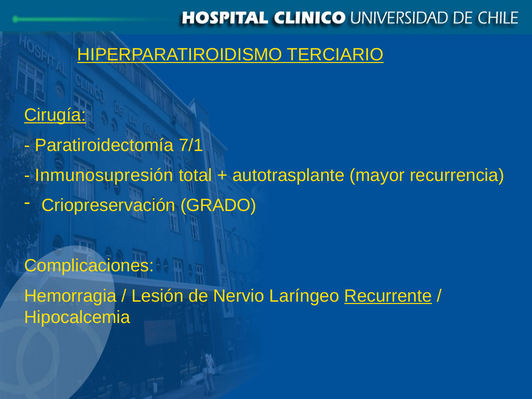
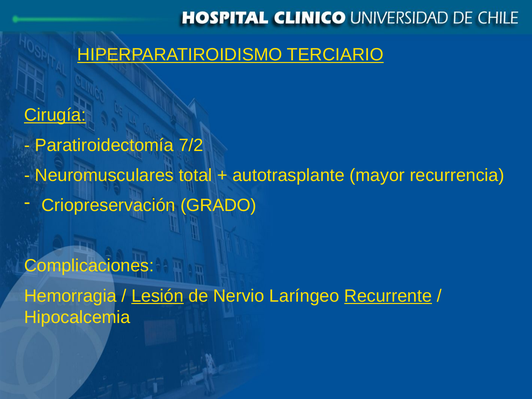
7/1: 7/1 -> 7/2
Inmunosupresión: Inmunosupresión -> Neuromusculares
Lesión underline: none -> present
